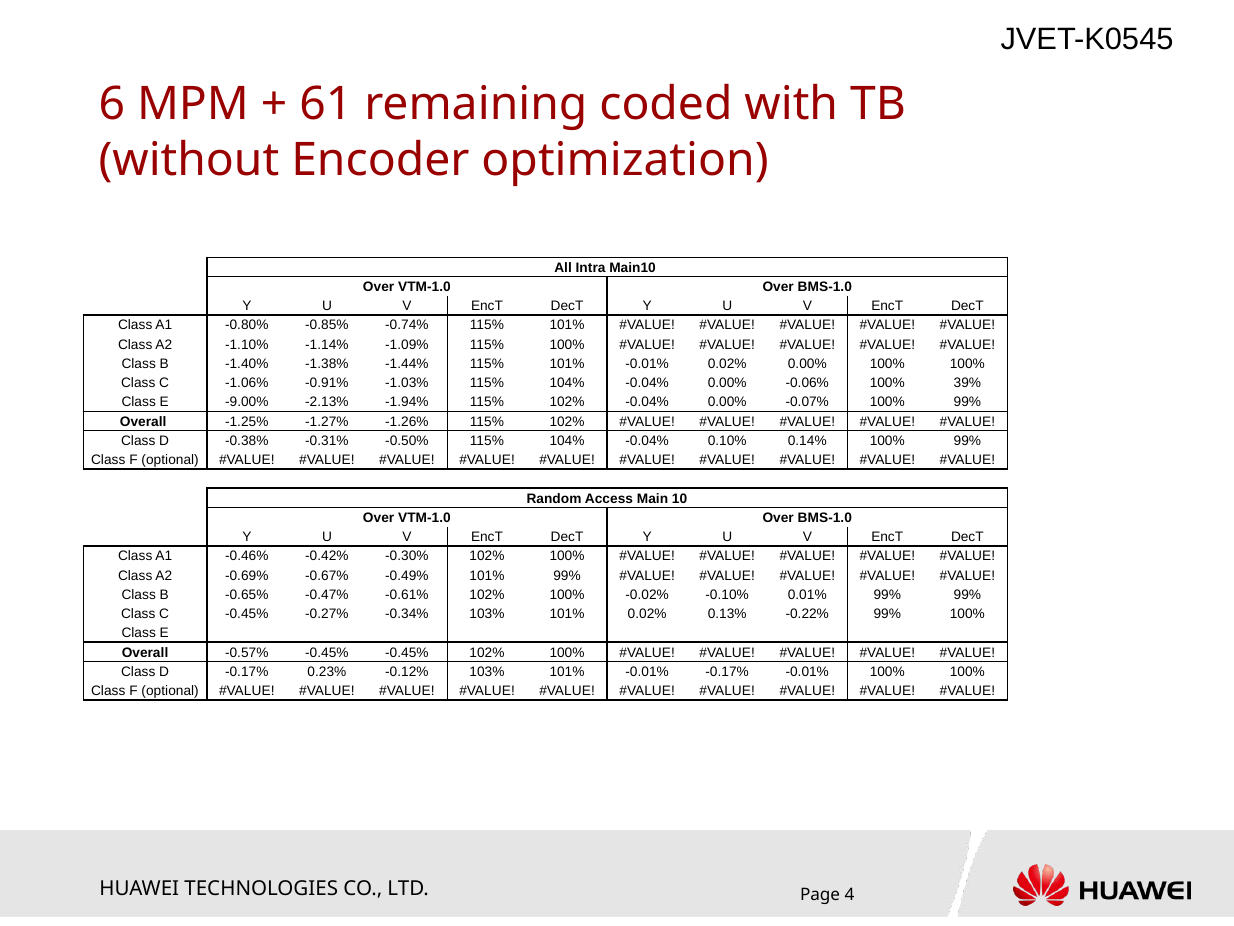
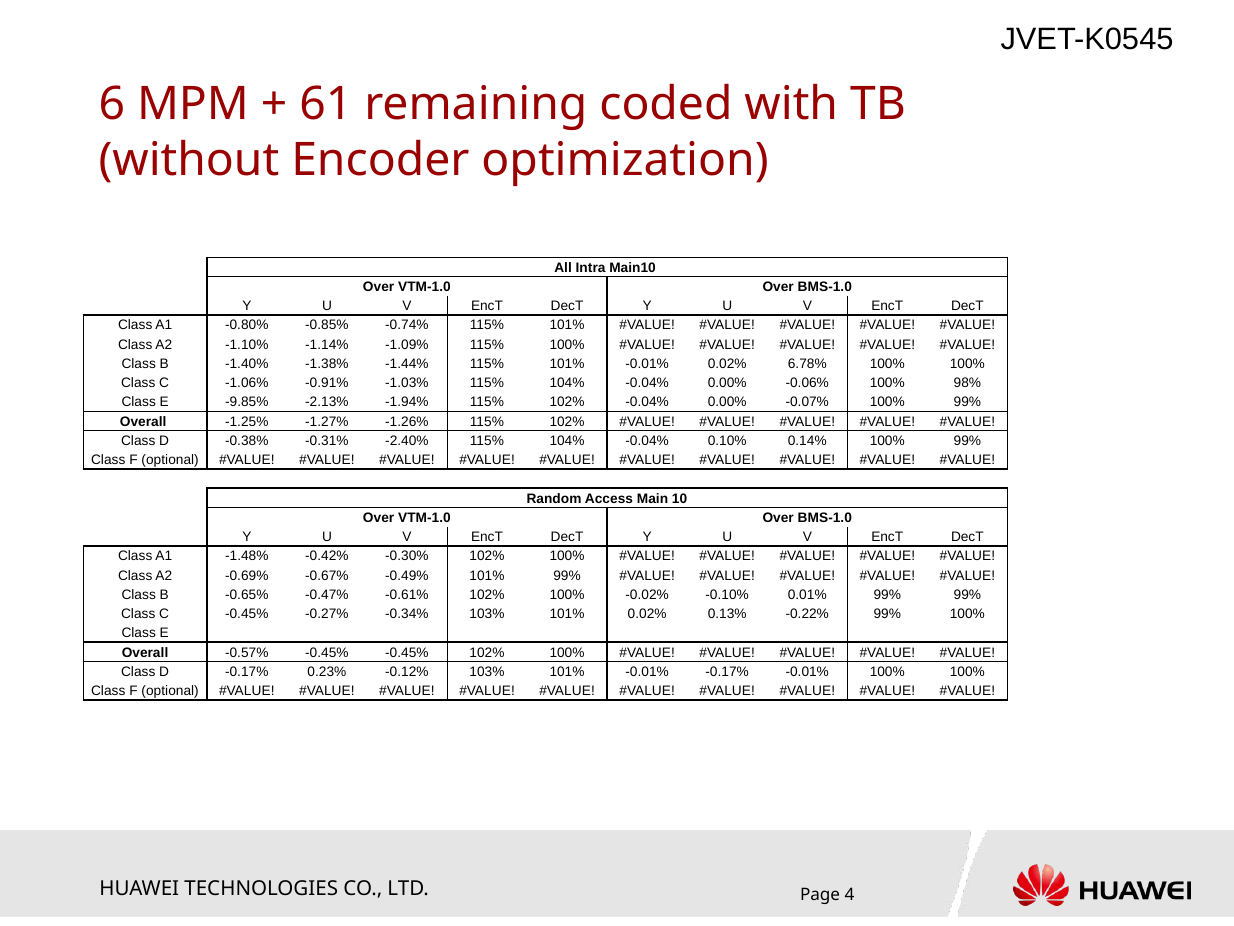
0.02% 0.00%: 0.00% -> 6.78%
39%: 39% -> 98%
-9.00%: -9.00% -> -9.85%
-0.50%: -0.50% -> -2.40%
-0.46%: -0.46% -> -1.48%
